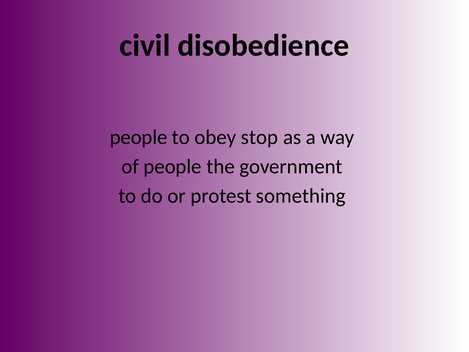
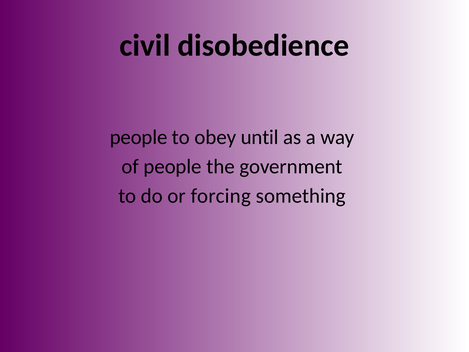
stop: stop -> until
protest: protest -> forcing
